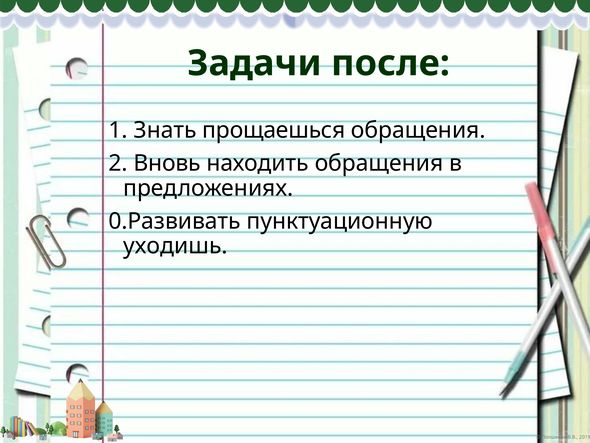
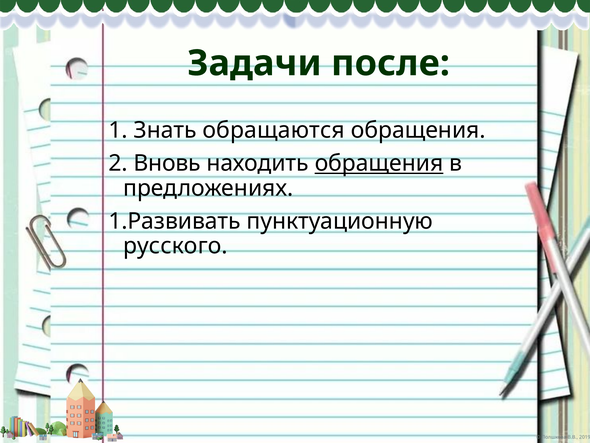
прощаешься: прощаешься -> обращаются
обращения at (379, 163) underline: none -> present
0.Развивать: 0.Развивать -> 1.Развивать
уходишь: уходишь -> русского
